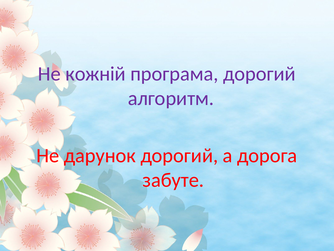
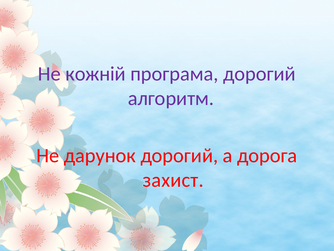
забуте: забуте -> захист
